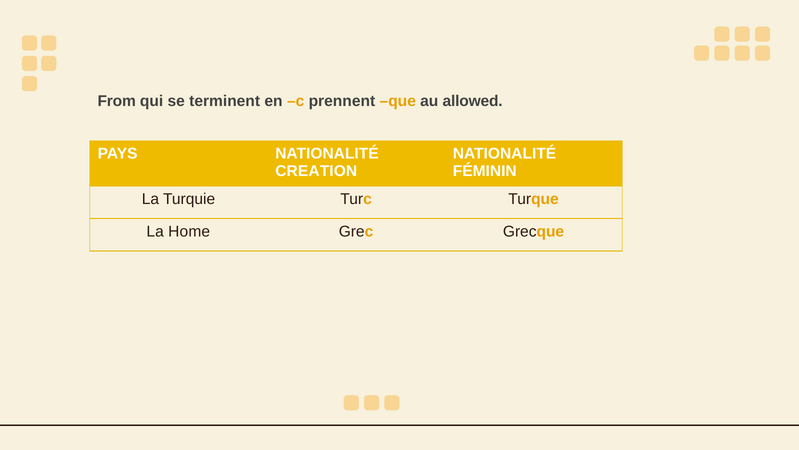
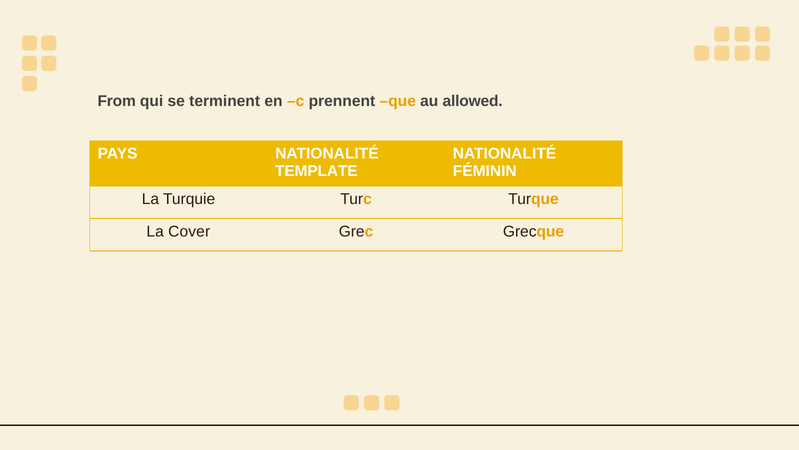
CREATION: CREATION -> TEMPLATE
Home: Home -> Cover
